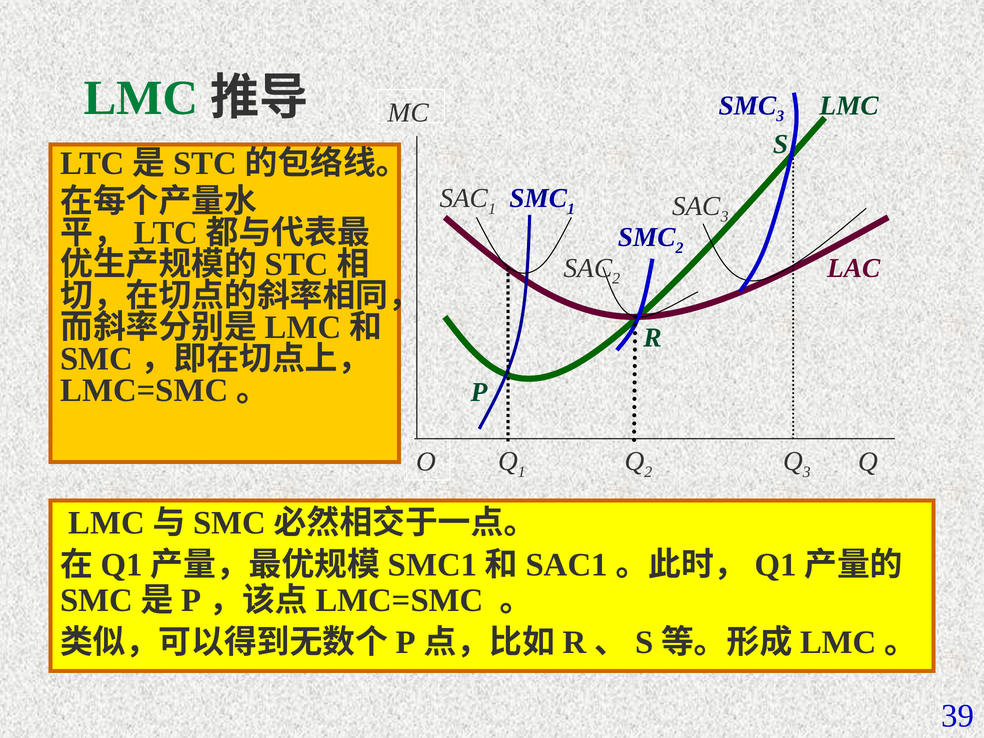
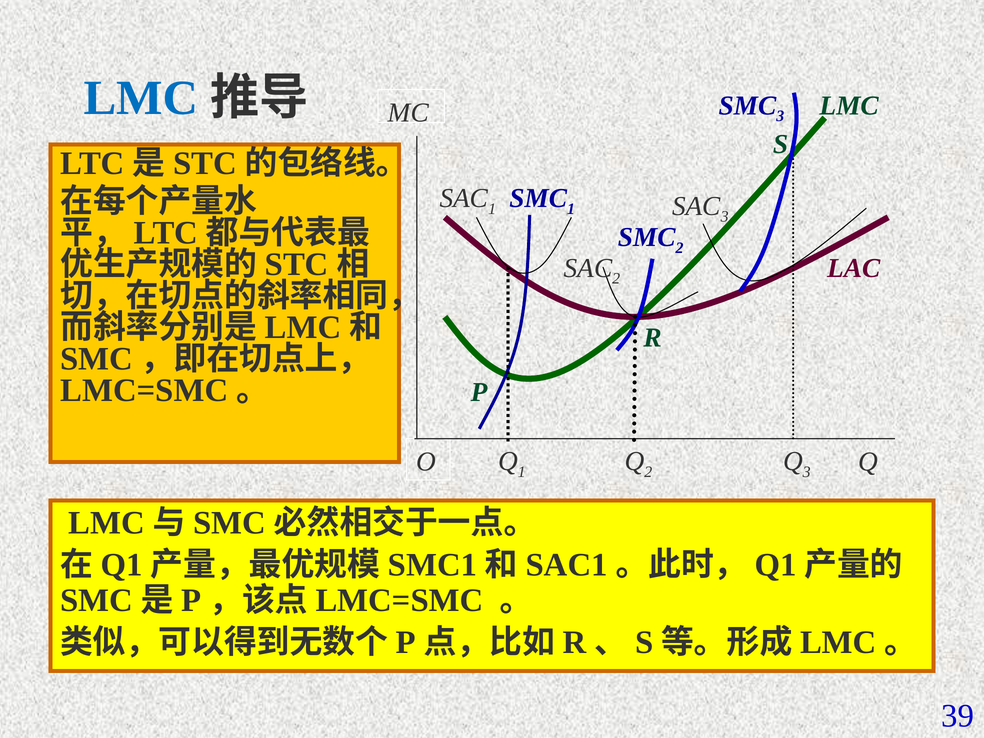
LMC at (141, 98) colour: green -> blue
